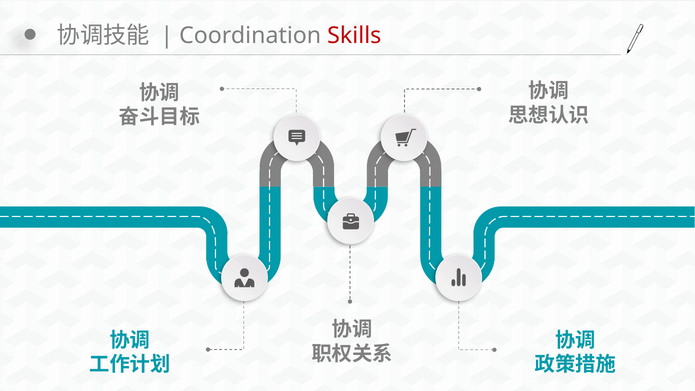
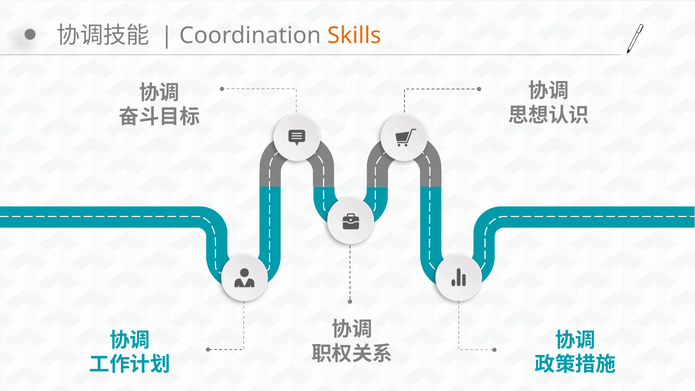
Skills colour: red -> orange
